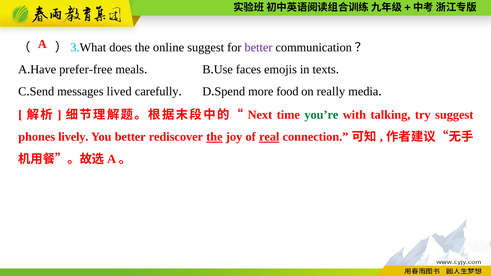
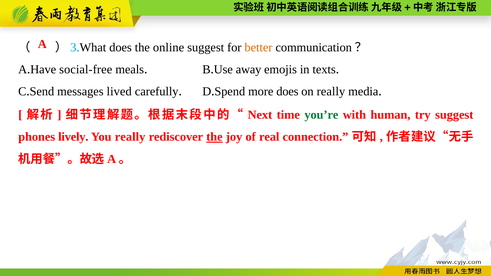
better at (259, 47) colour: purple -> orange
prefer-free: prefer-free -> social-free
faces: faces -> away
more food: food -> does
talking: talking -> human
You better: better -> really
real underline: present -> none
